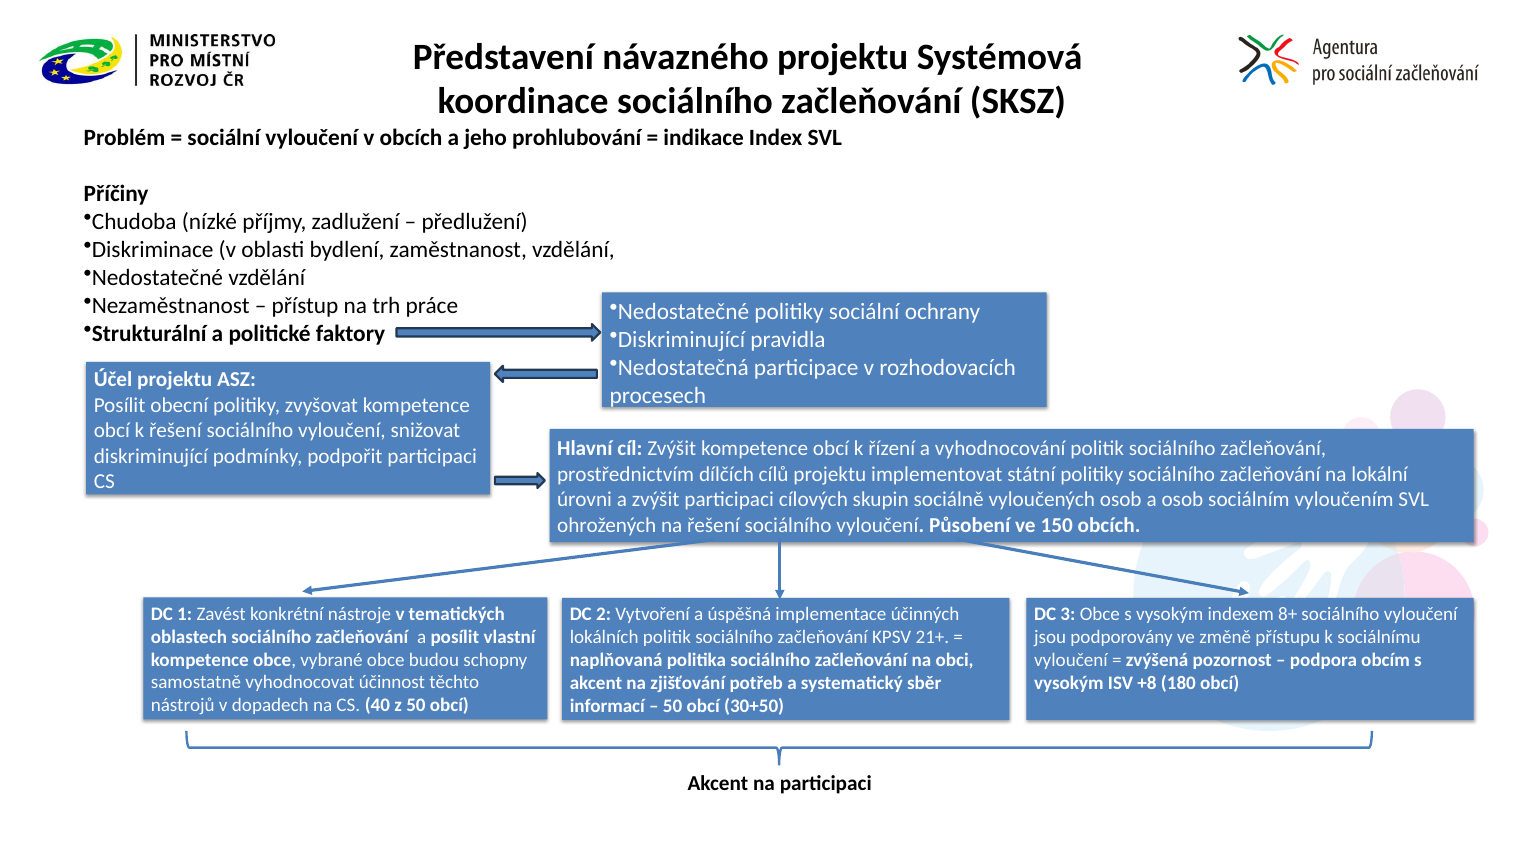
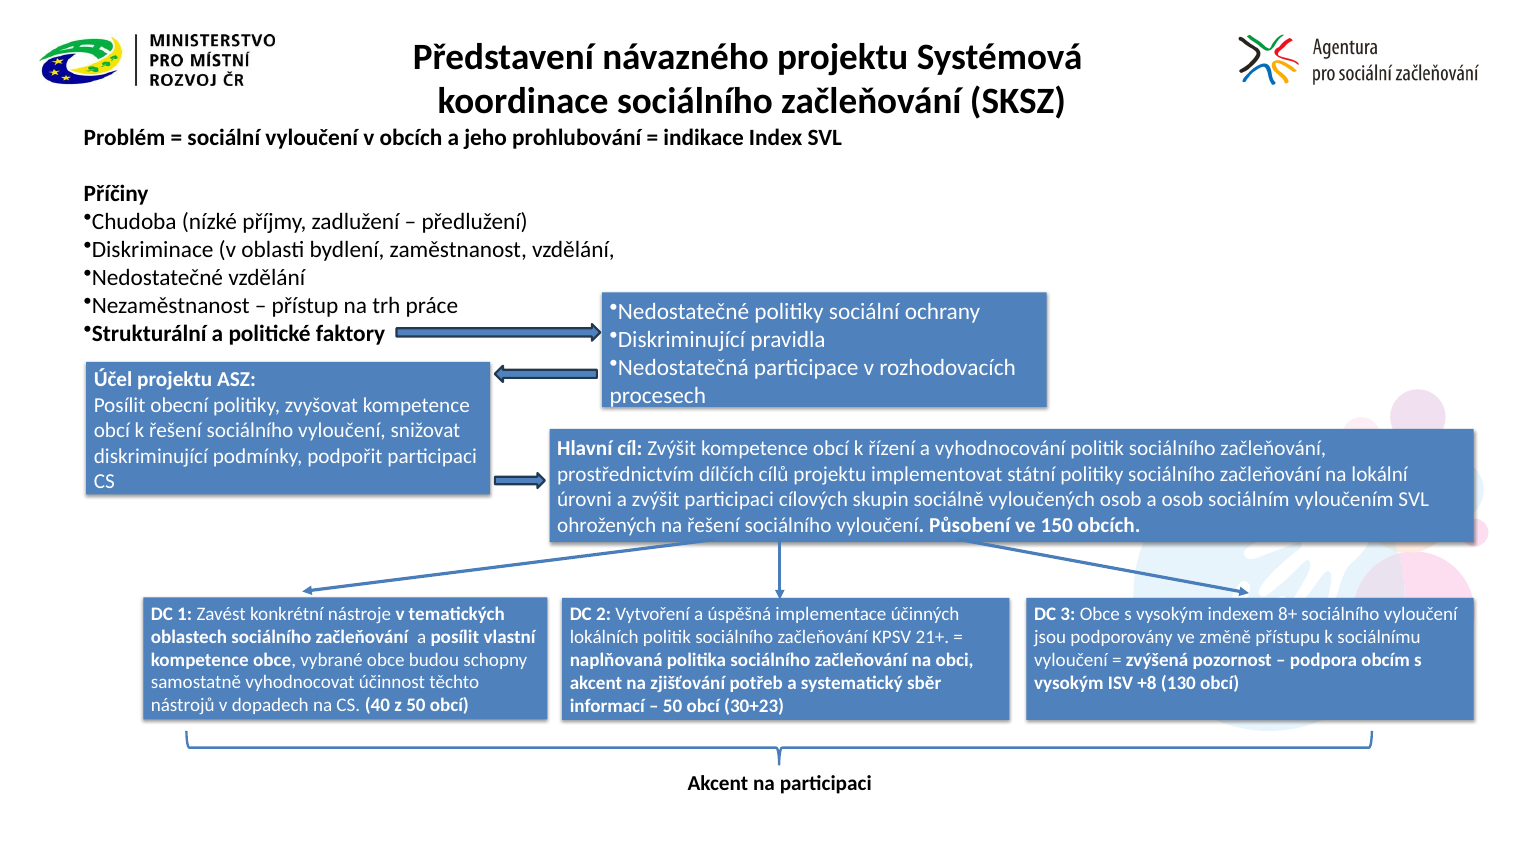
180: 180 -> 130
30+50: 30+50 -> 30+23
